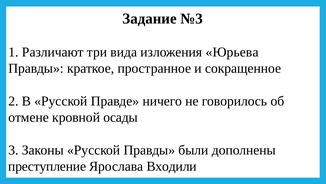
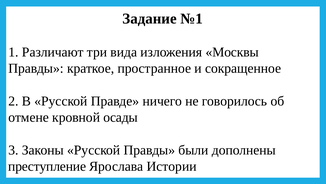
№3: №3 -> №1
Юрьева: Юрьева -> Москвы
Входили: Входили -> Истории
